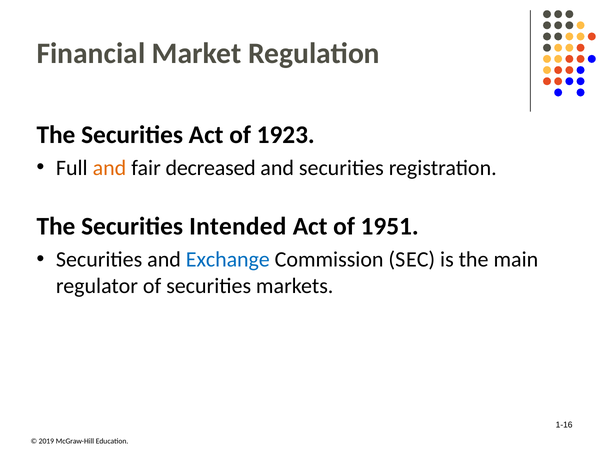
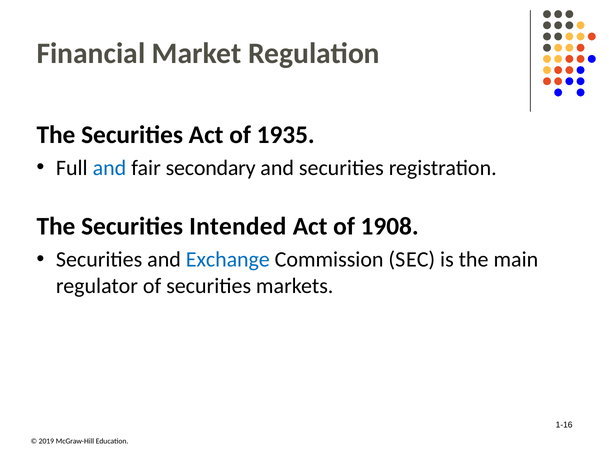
1923: 1923 -> 1935
and at (109, 168) colour: orange -> blue
decreased: decreased -> secondary
1951: 1951 -> 1908
